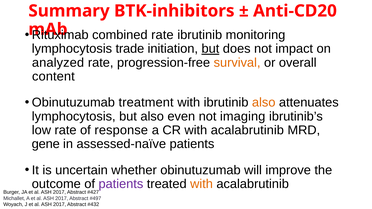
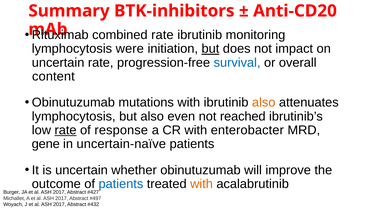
trade: trade -> were
analyzed at (58, 63): analyzed -> uncertain
survival colour: orange -> blue
treatment: treatment -> mutations
imaging: imaging -> reached
rate at (66, 130) underline: none -> present
CR with acalabrutinib: acalabrutinib -> enterobacter
assessed-naïve: assessed-naïve -> uncertain-naïve
patients at (121, 184) colour: purple -> blue
